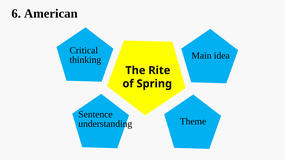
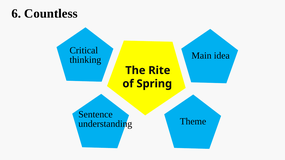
American: American -> Countless
